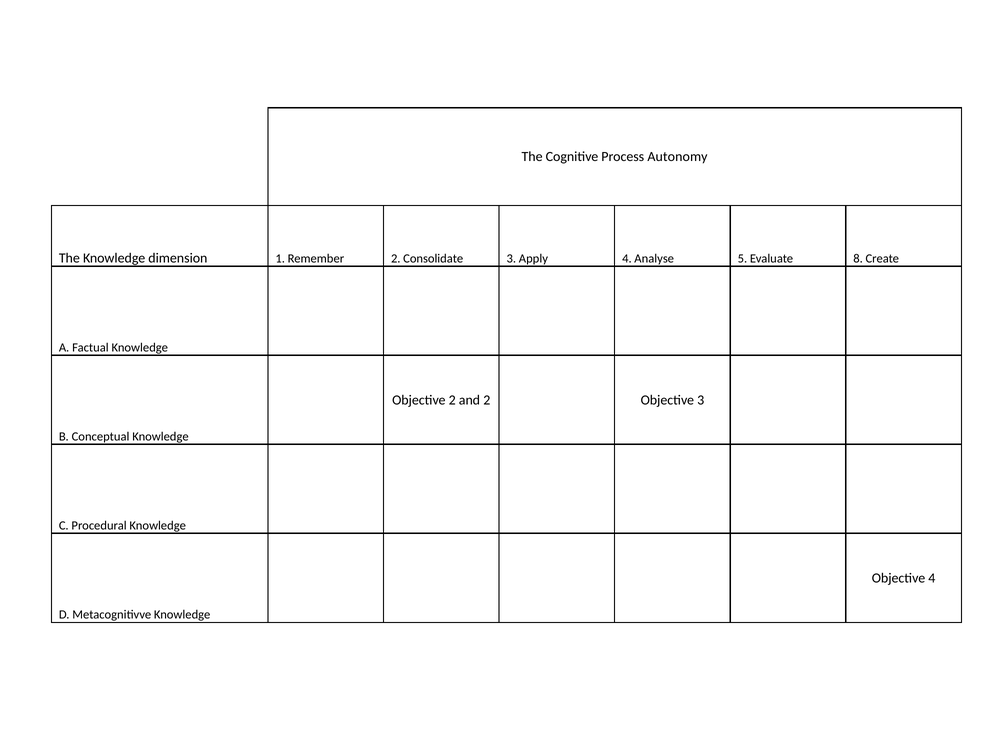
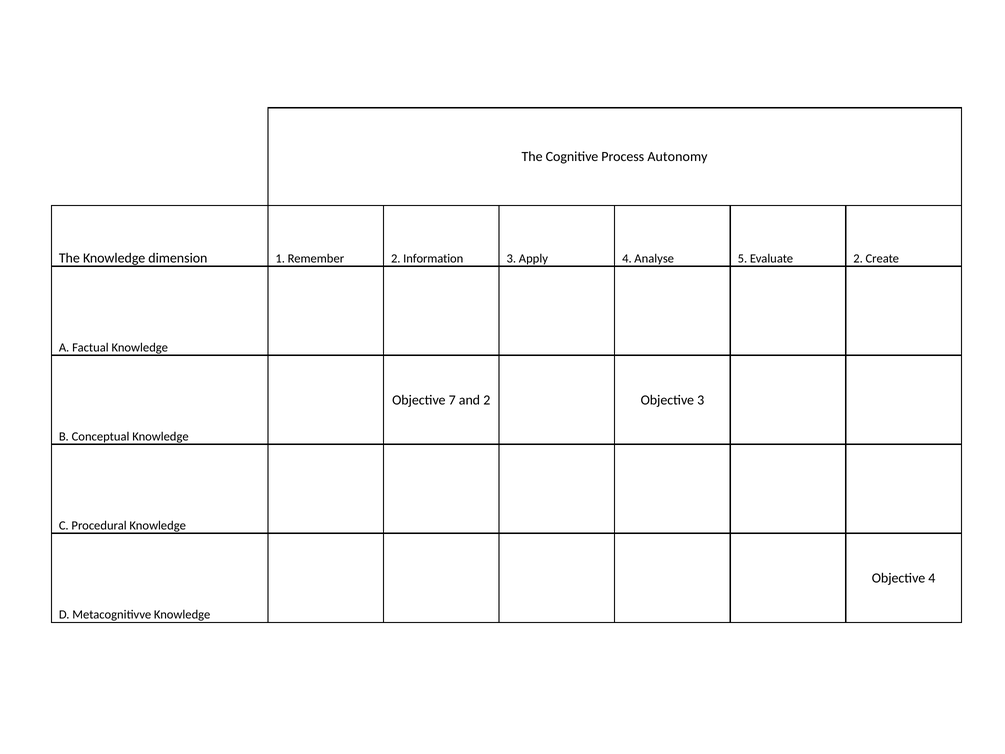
Consolidate: Consolidate -> Information
Evaluate 8: 8 -> 2
Objective 2: 2 -> 7
